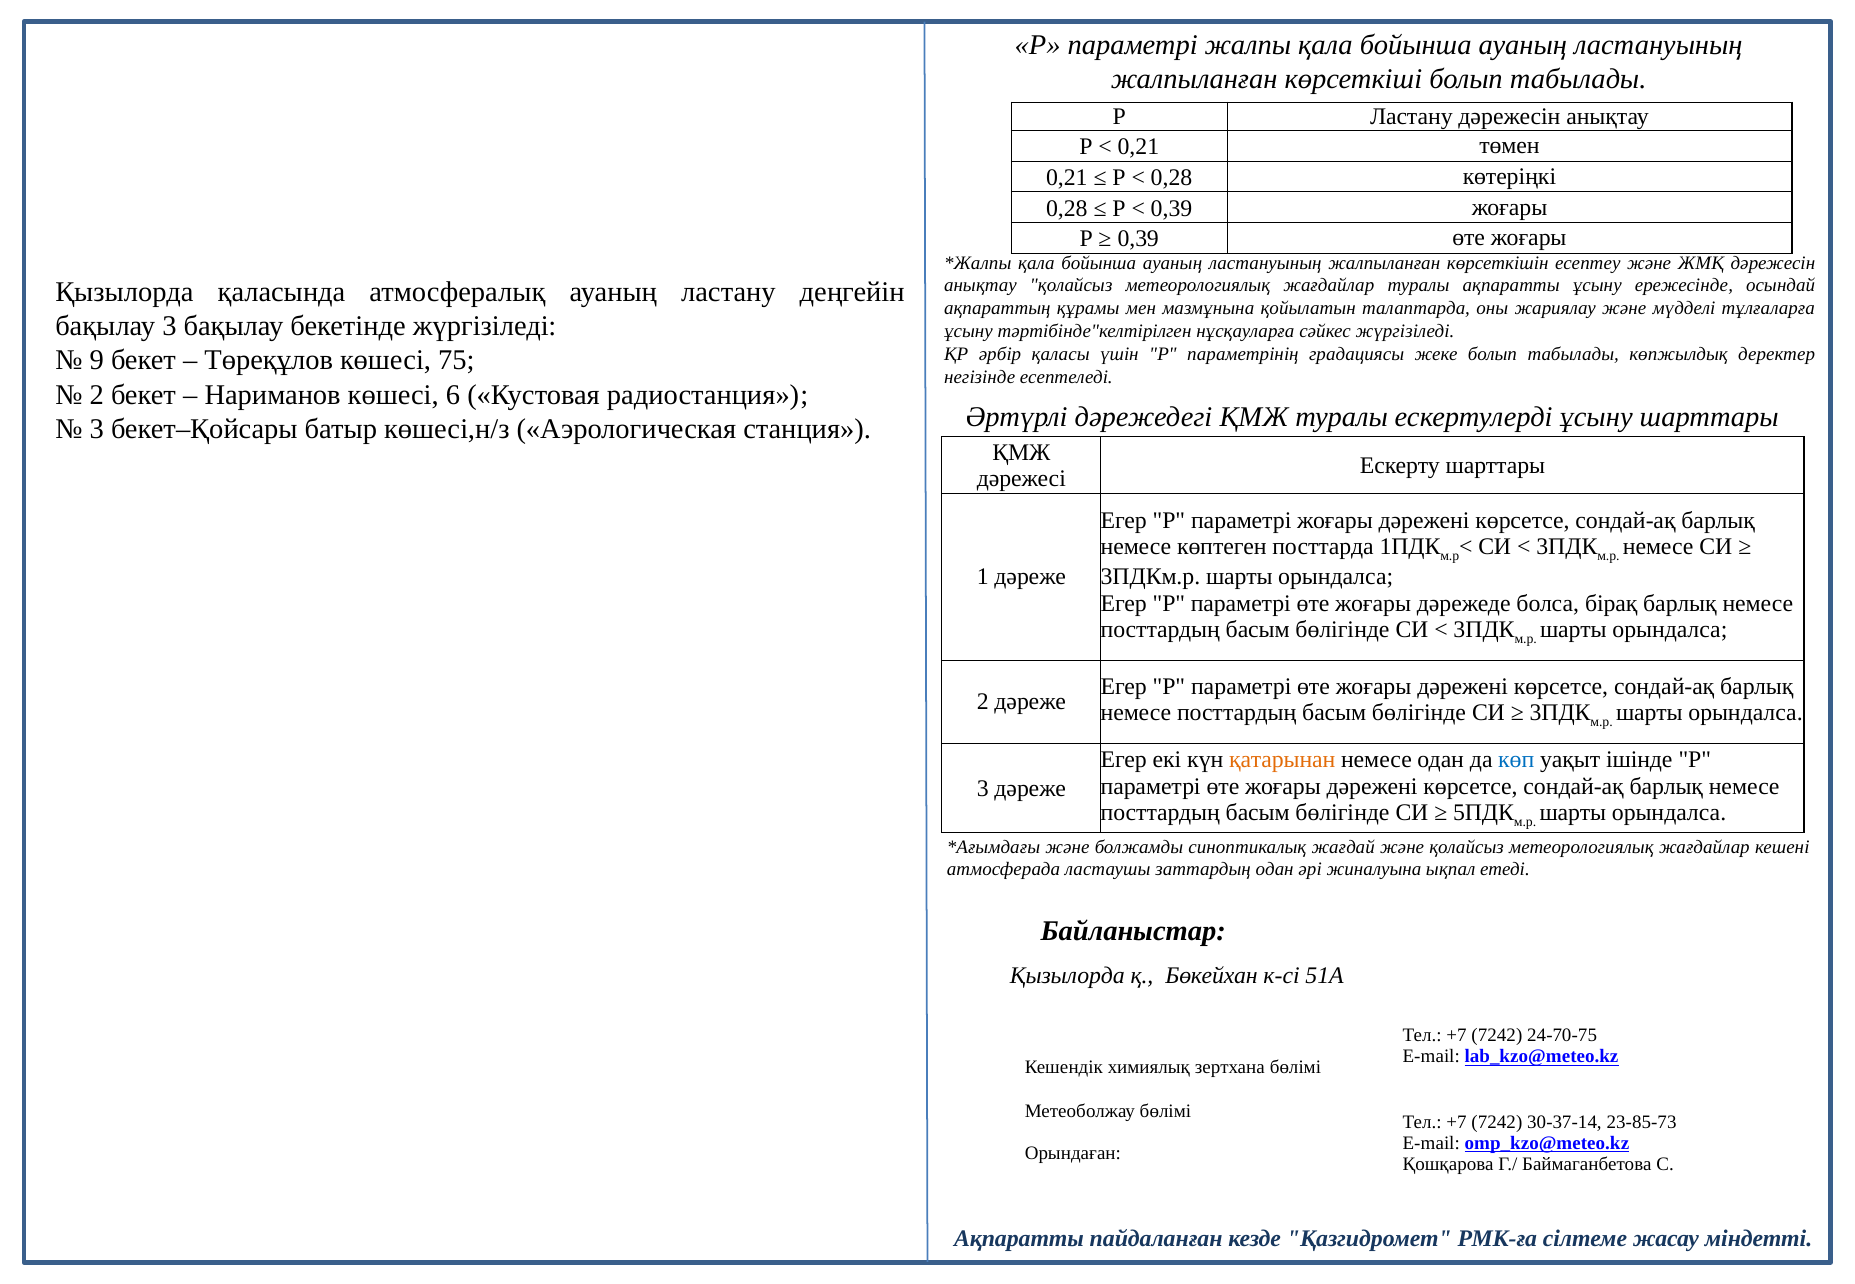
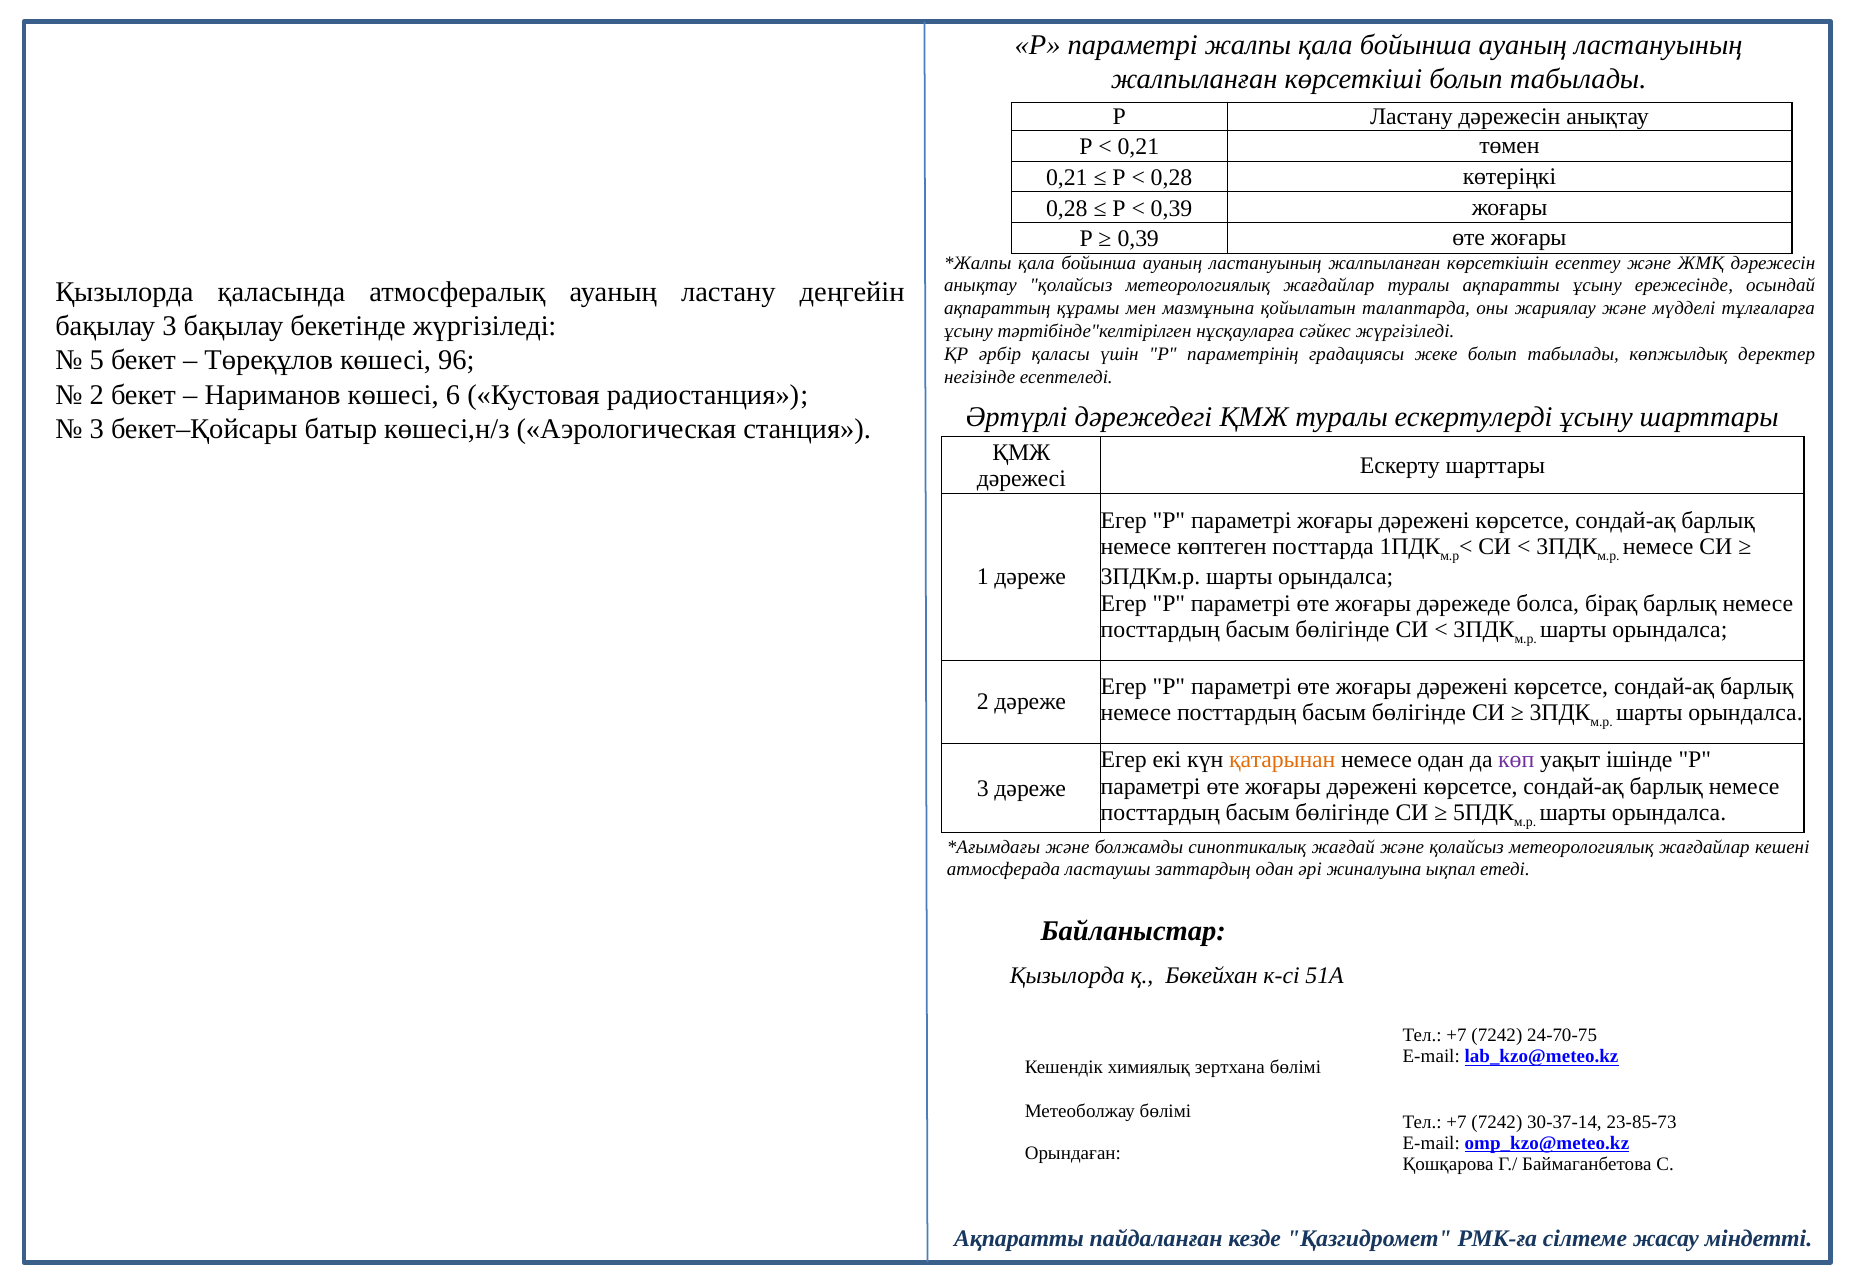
9: 9 -> 5
75: 75 -> 96
көп colour: blue -> purple
